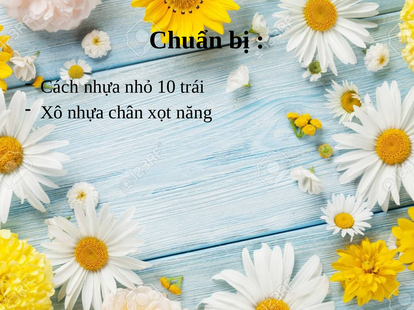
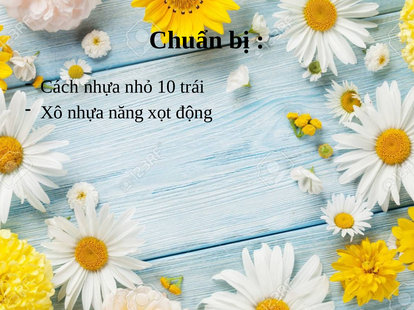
chân: chân -> năng
năng: năng -> động
